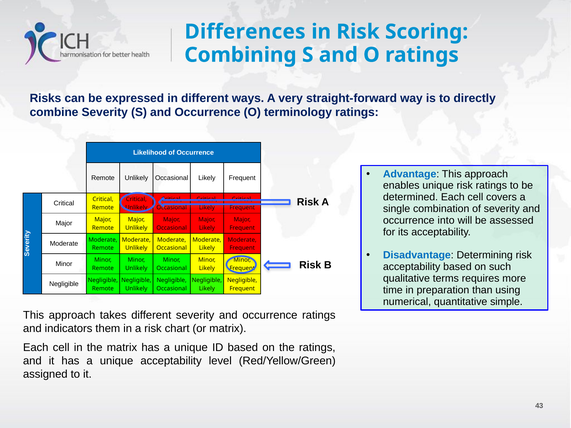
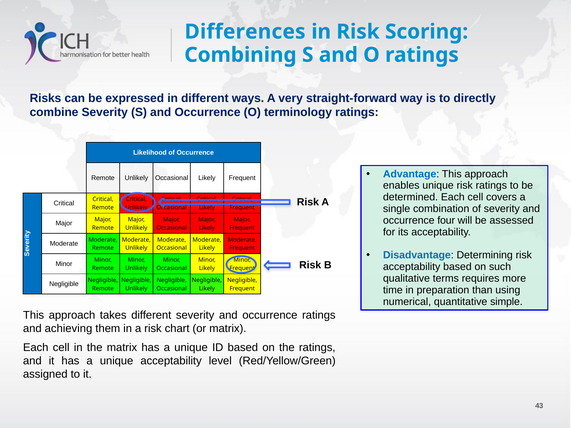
into: into -> four
indicators: indicators -> achieving
